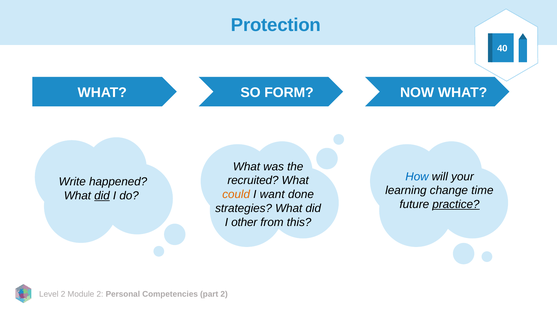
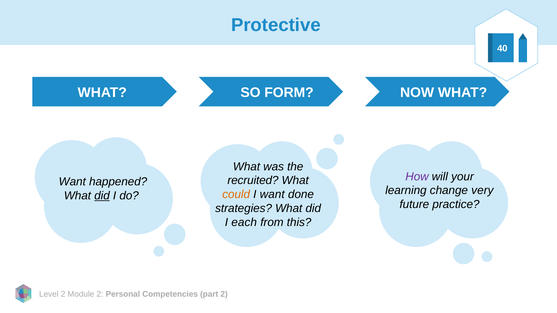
Protection: Protection -> Protective
How colour: blue -> purple
Write at (72, 182): Write -> Want
time: time -> very
practice underline: present -> none
other: other -> each
